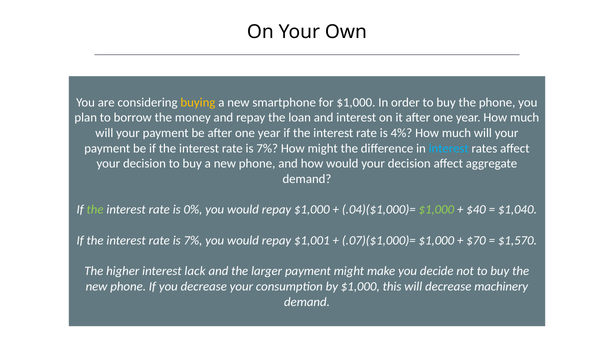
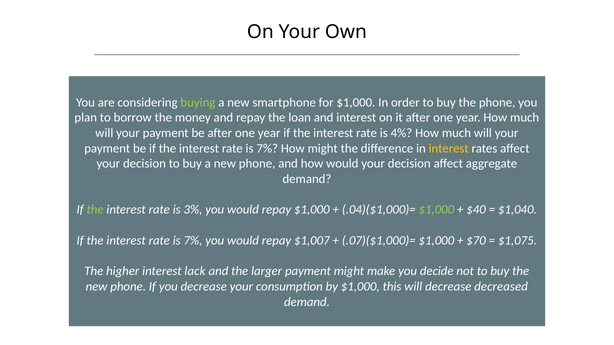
buying colour: yellow -> light green
interest at (449, 149) colour: light blue -> yellow
0%: 0% -> 3%
$1,001: $1,001 -> $1,007
$1,570: $1,570 -> $1,075
machinery: machinery -> decreased
